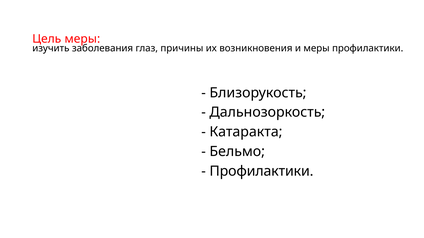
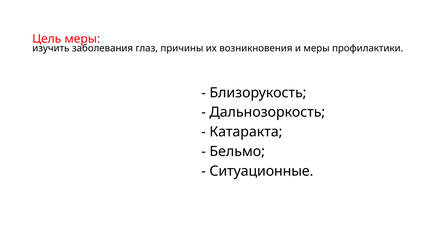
Профилактики at (261, 172): Профилактики -> Ситуационные
